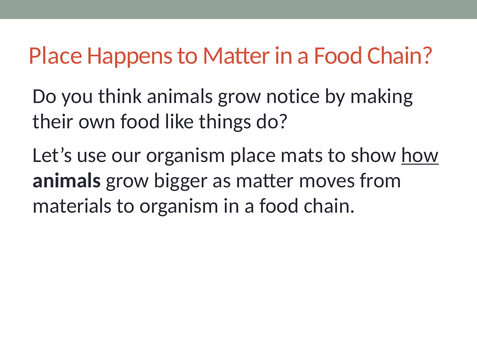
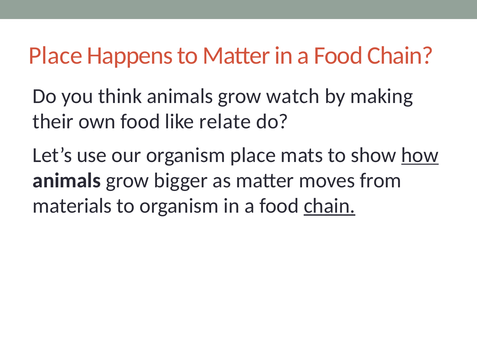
notice: notice -> watch
things: things -> relate
chain at (329, 206) underline: none -> present
